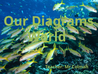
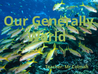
Diagrams: Diagrams -> Generally
